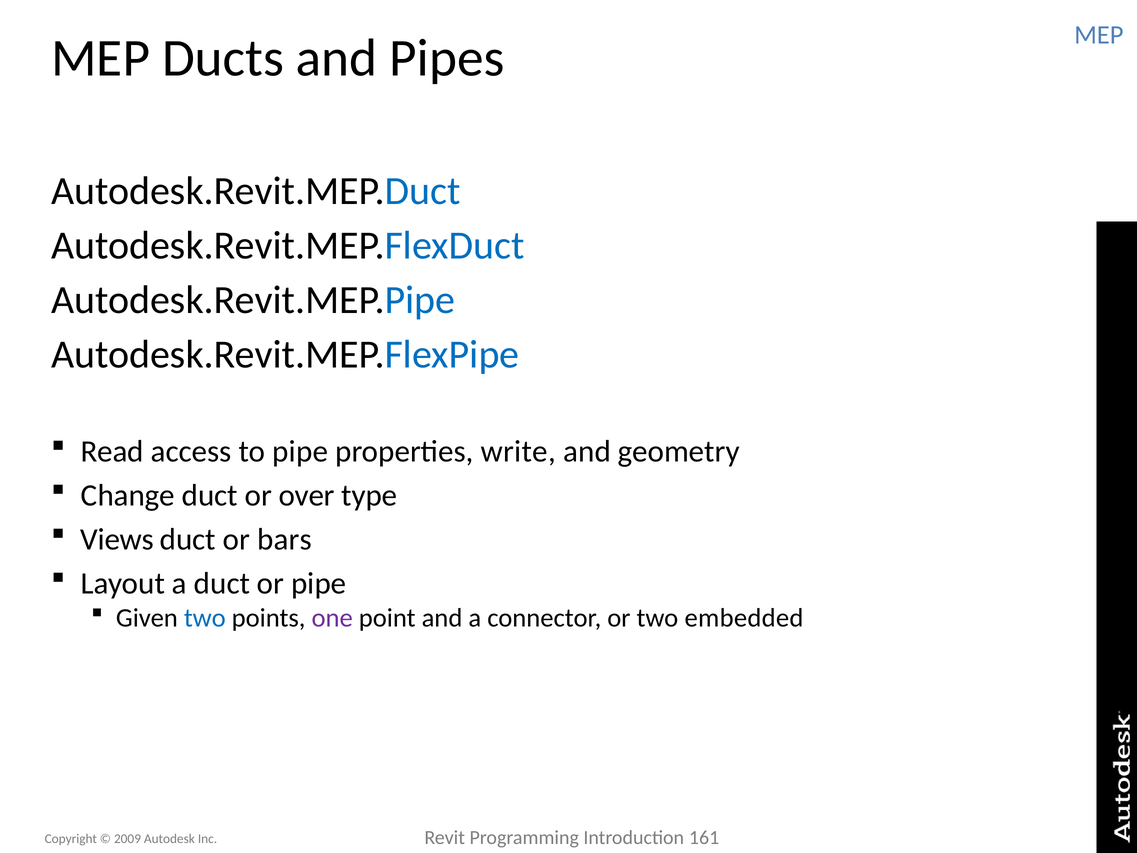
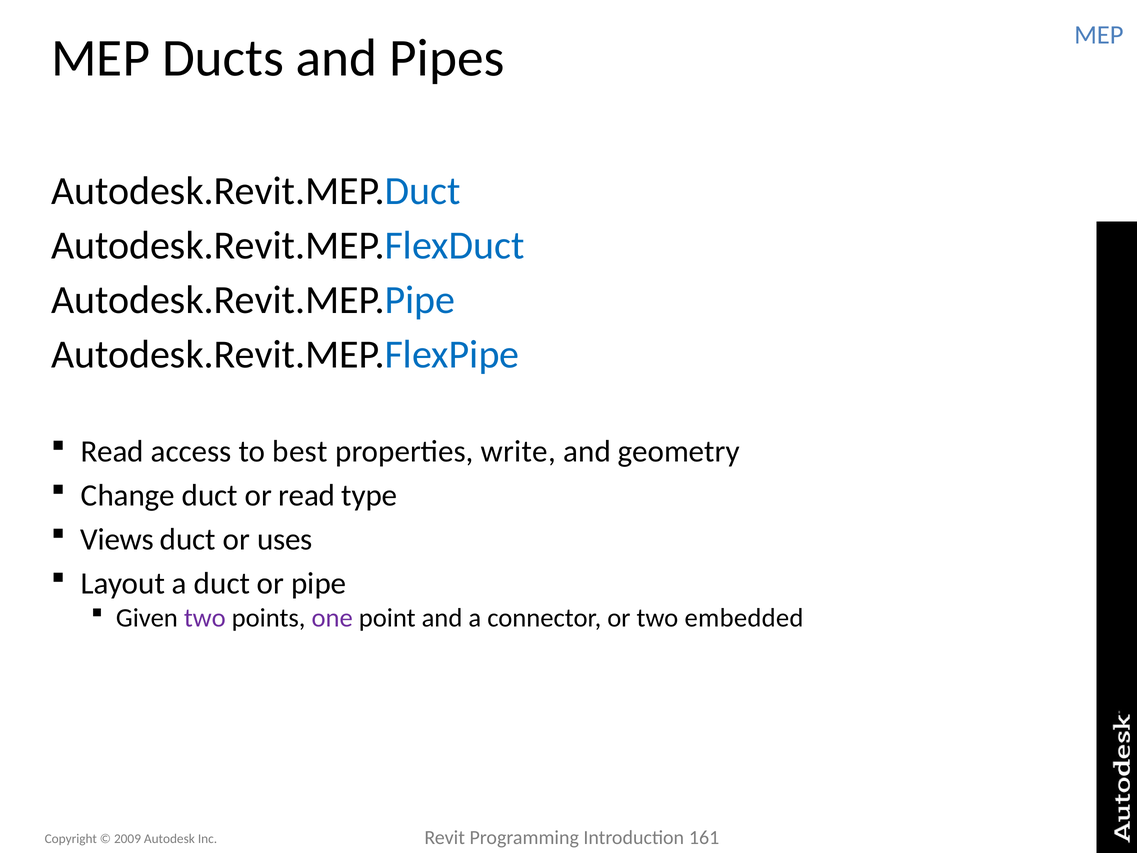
to pipe: pipe -> best
or over: over -> read
bars: bars -> uses
two at (205, 618) colour: blue -> purple
